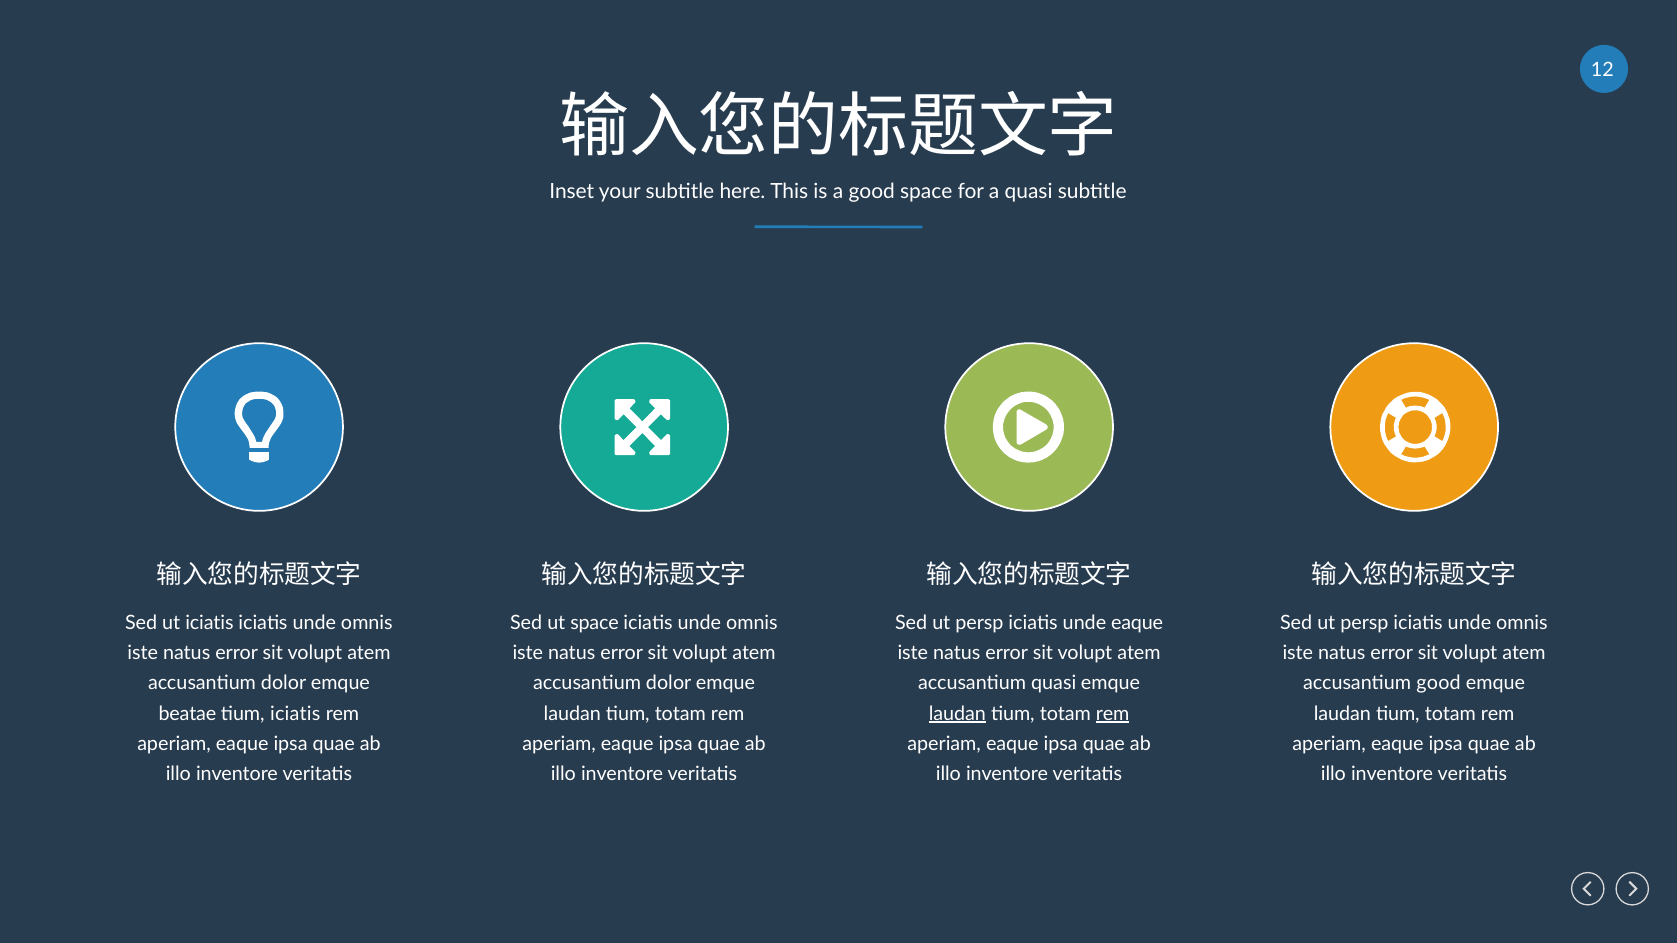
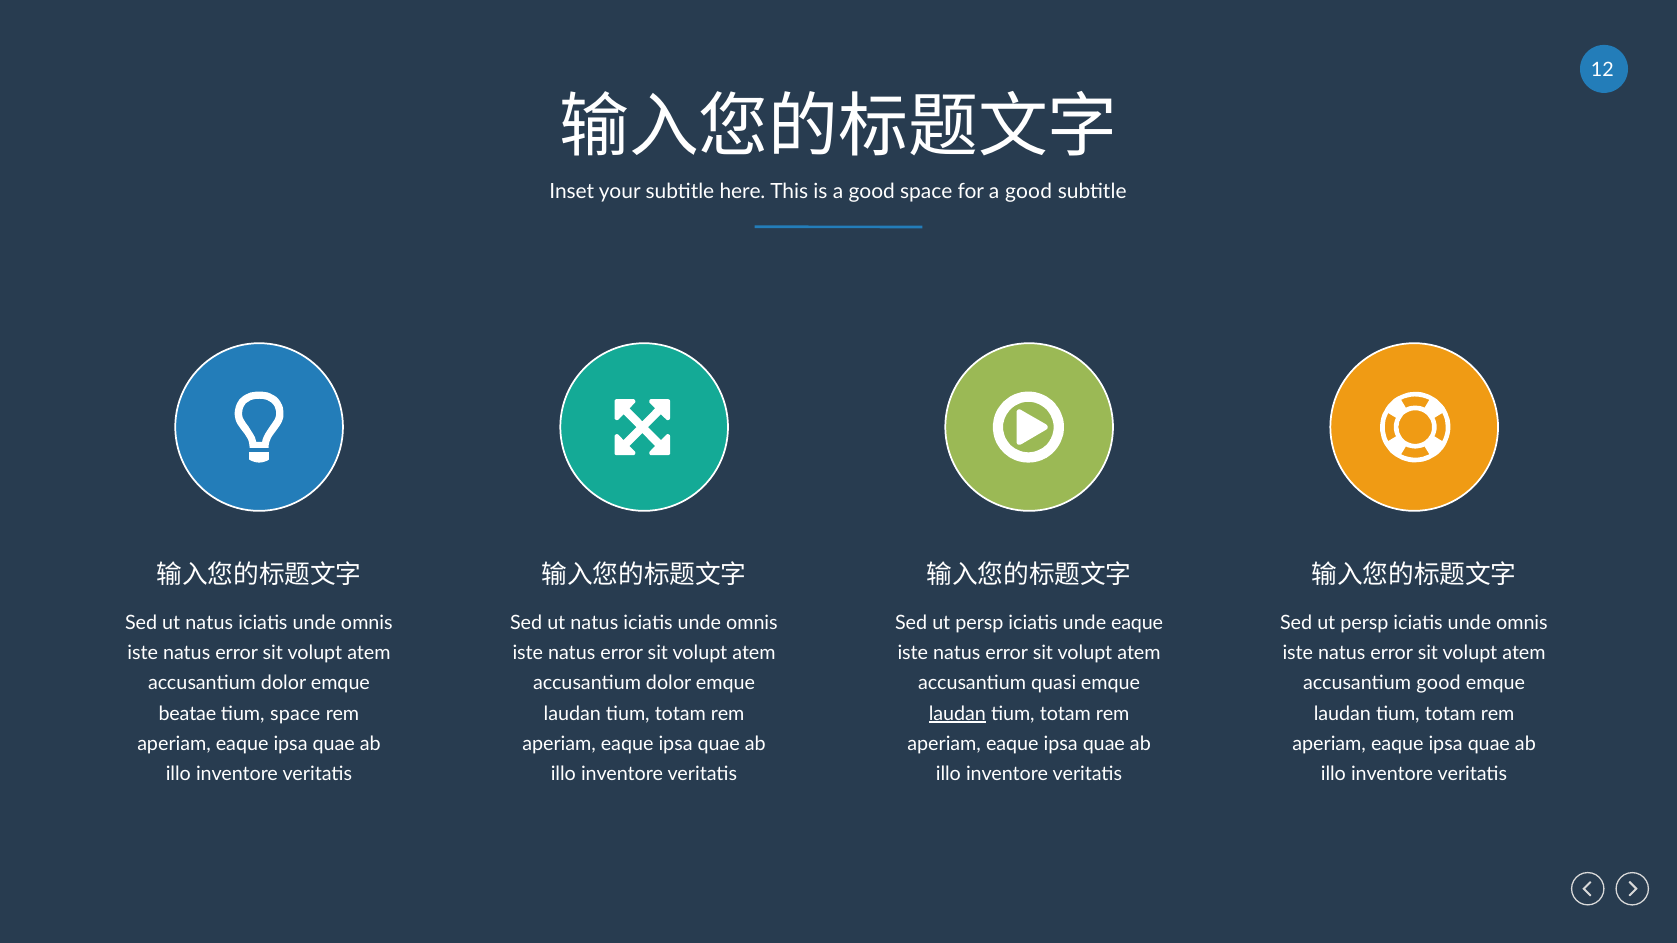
for a quasi: quasi -> good
iciatis at (209, 623): iciatis -> natus
space at (595, 623): space -> natus
tium iciatis: iciatis -> space
rem at (1113, 714) underline: present -> none
